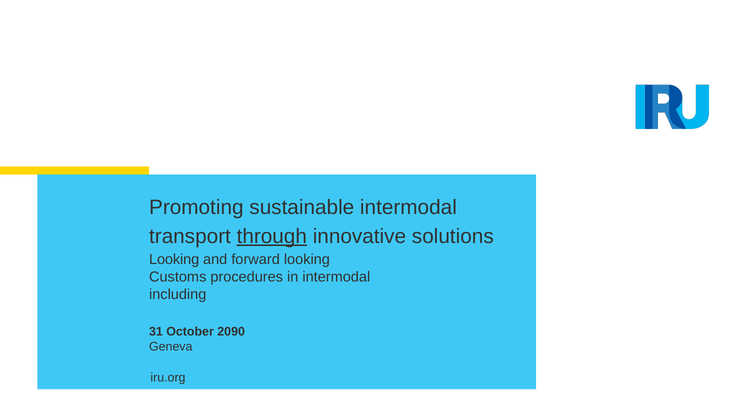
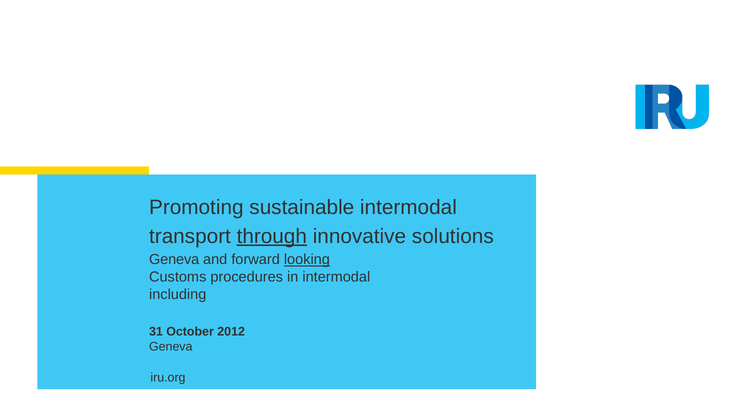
Looking at (174, 259): Looking -> Geneva
looking at (307, 259) underline: none -> present
2090: 2090 -> 2012
